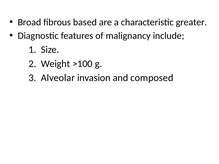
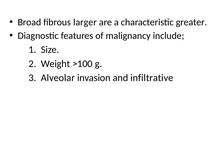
based: based -> larger
composed: composed -> infiltrative
